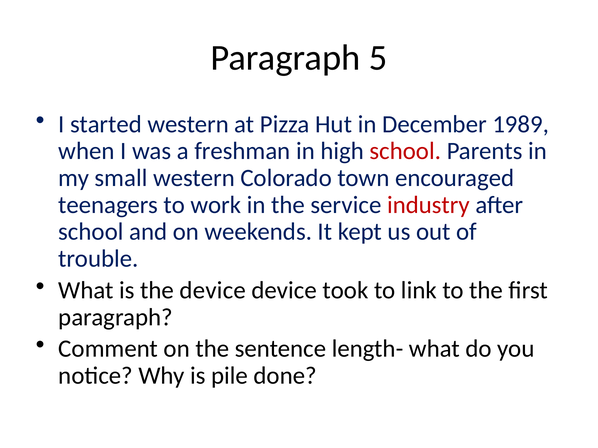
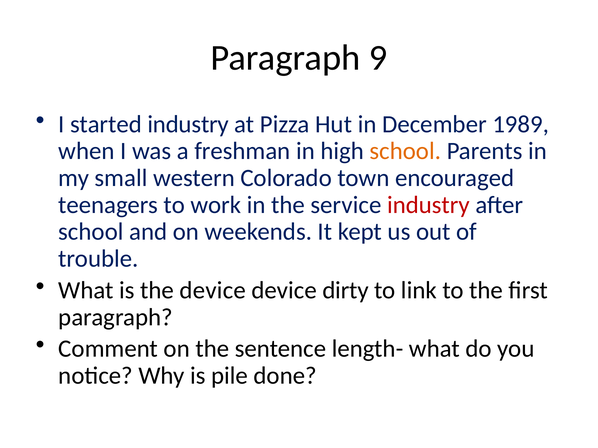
5: 5 -> 9
started western: western -> industry
school at (405, 151) colour: red -> orange
took: took -> dirty
